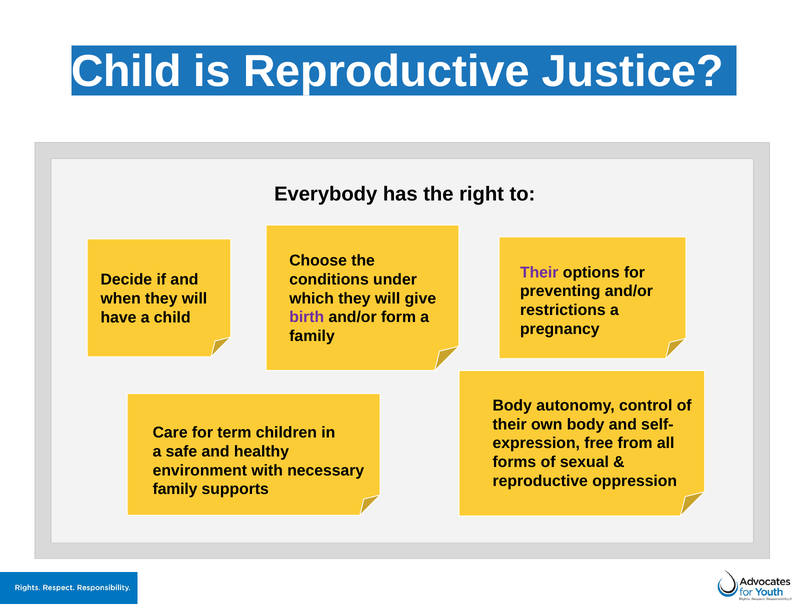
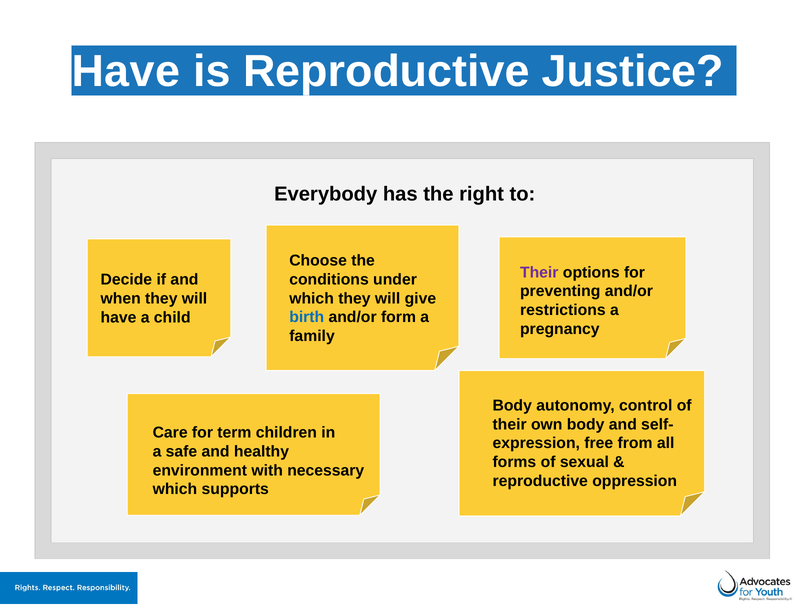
Child at (126, 71): Child -> Have
birth colour: purple -> blue
family at (175, 489): family -> which
